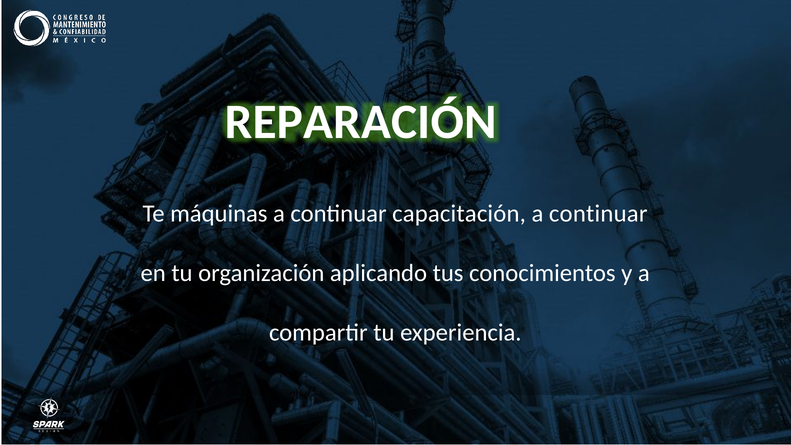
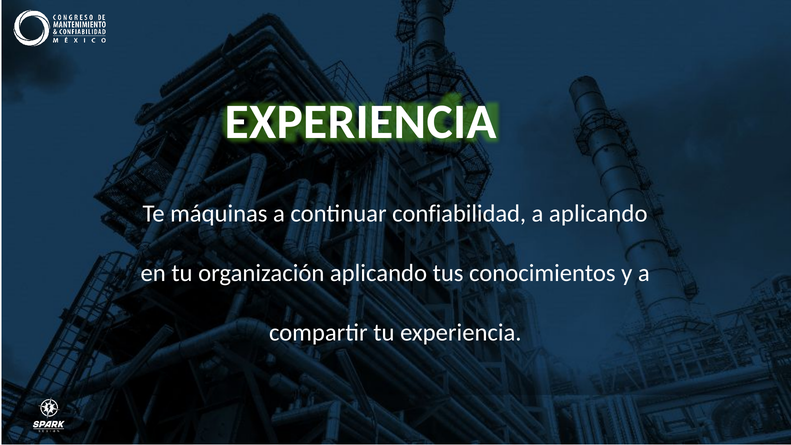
REPARACIÓN at (361, 122): REPARACIÓN -> EXPERIENCIA
capacitación: capacitación -> confiabilidad
continuar at (598, 214): continuar -> aplicando
